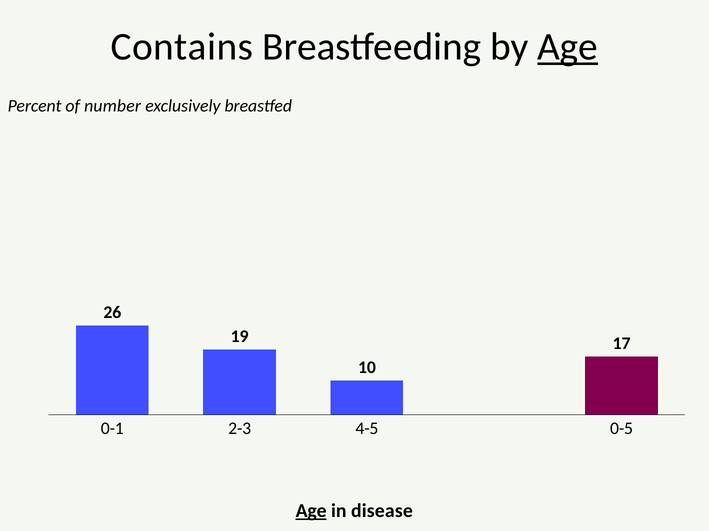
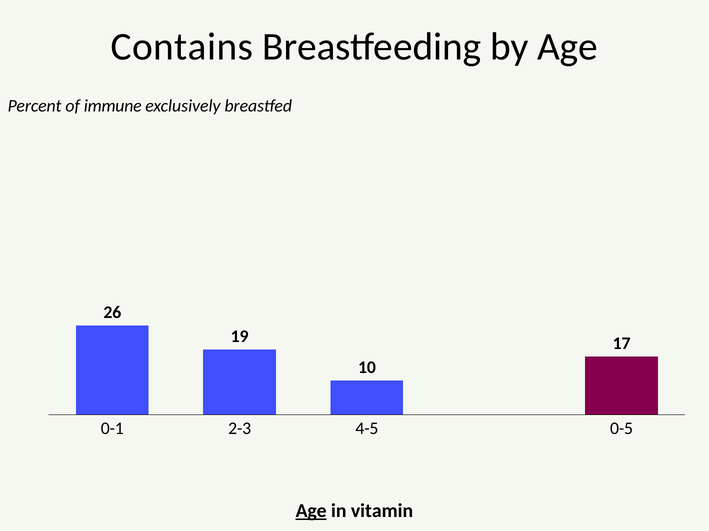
Age at (568, 47) underline: present -> none
number: number -> immune
disease: disease -> vitamin
